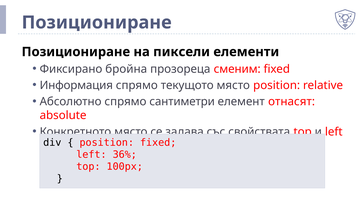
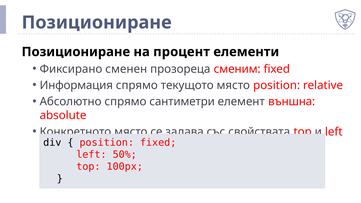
пиксели: пиксели -> процент
бройна: бройна -> сменен
отнасят: отнасят -> външна
36%: 36% -> 50%
